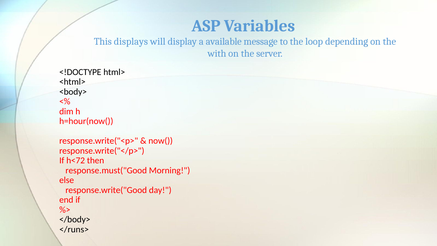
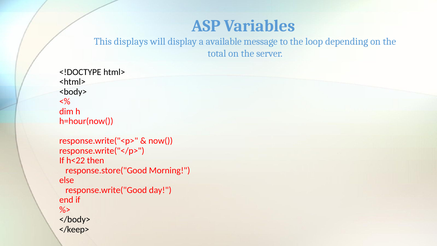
with: with -> total
h<72: h<72 -> h<22
response.must("Good: response.must("Good -> response.store("Good
</runs>: </runs> -> </keep>
